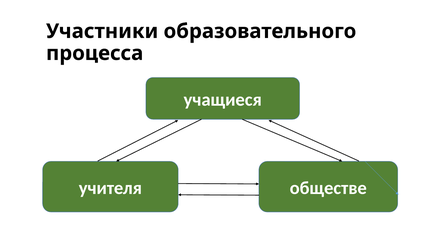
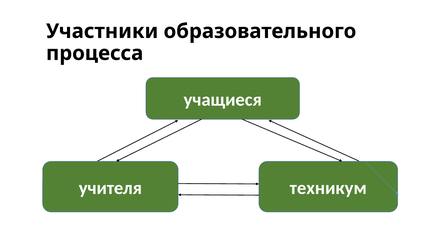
обществе: обществе -> техникум
